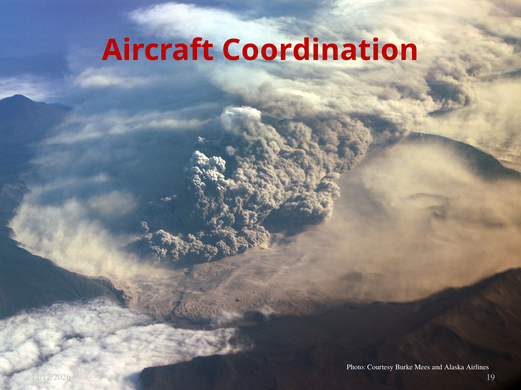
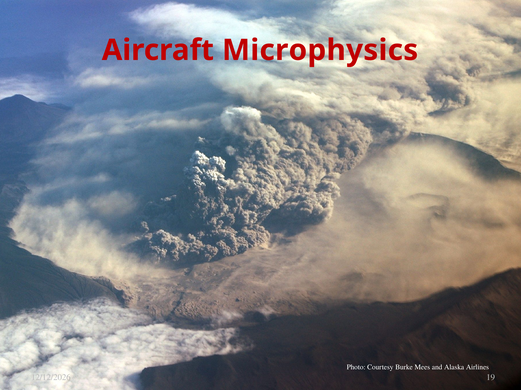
Coordination: Coordination -> Microphysics
